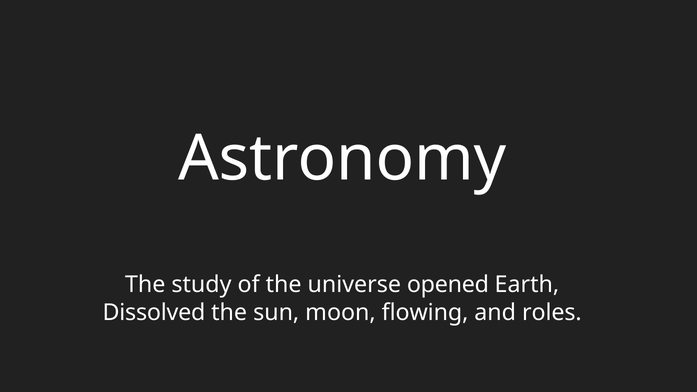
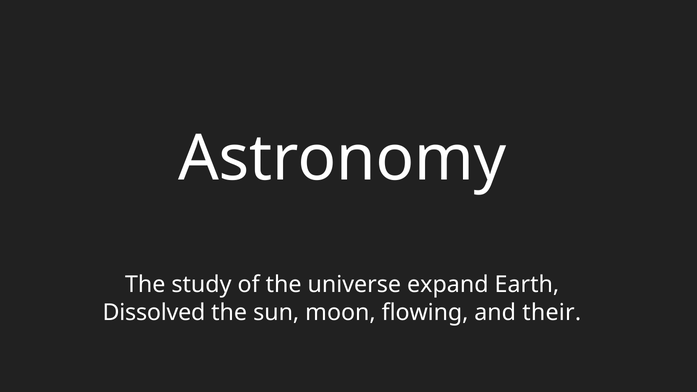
opened: opened -> expand
roles: roles -> their
